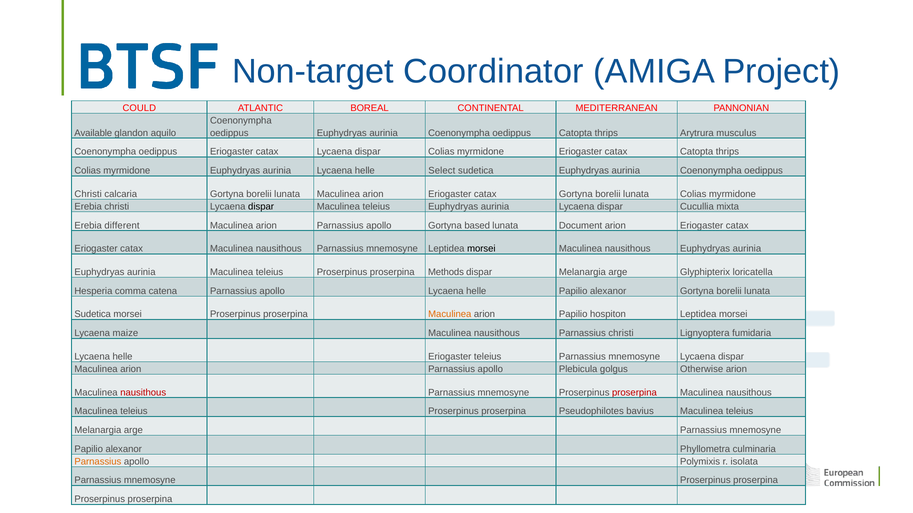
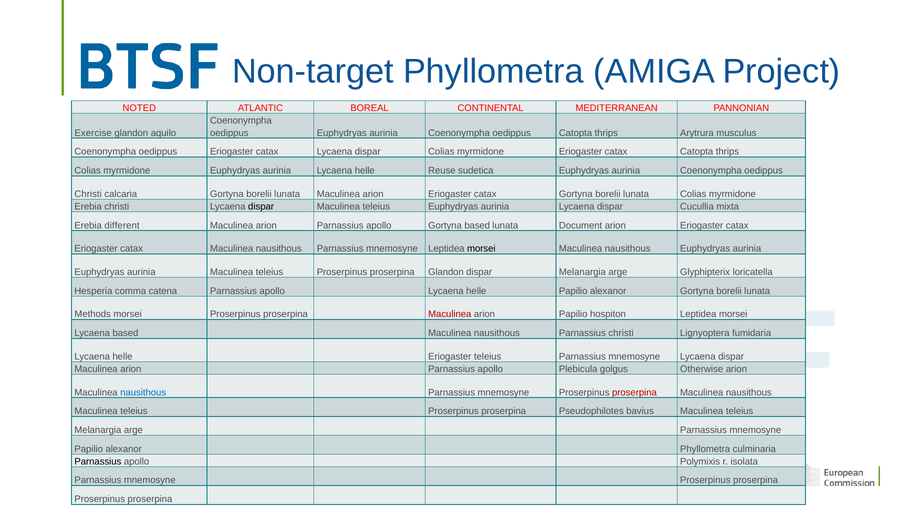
Non-target Coordinator: Coordinator -> Phyllometra
COULD: COULD -> NOTED
Available: Available -> Exercise
Select: Select -> Reuse
proserpina Methods: Methods -> Glandon
Sudetica at (93, 315): Sudetica -> Methods
Maculinea at (450, 315) colour: orange -> red
Lycaena maize: maize -> based
nausithous at (143, 393) colour: red -> blue
Parnassius at (98, 462) colour: orange -> black
